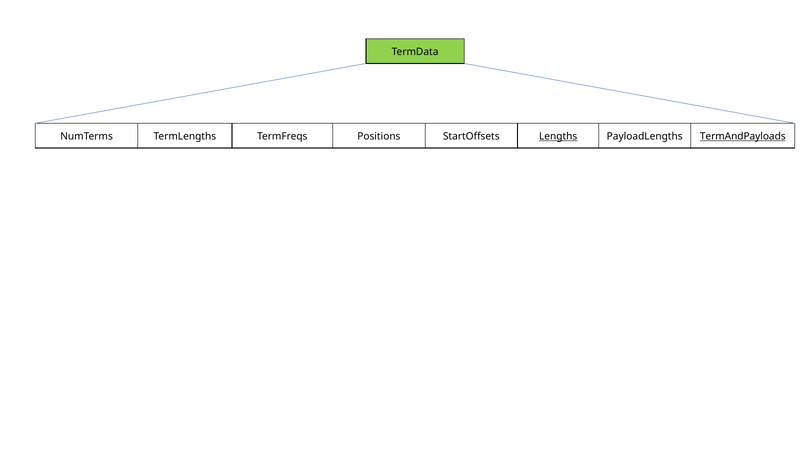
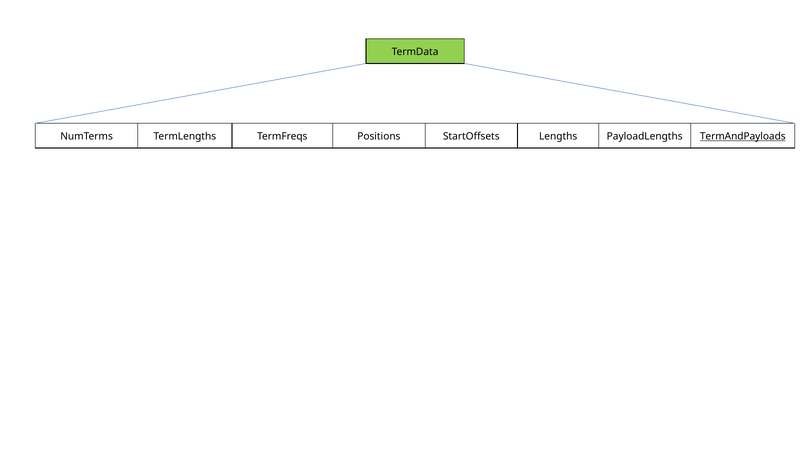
Lengths underline: present -> none
